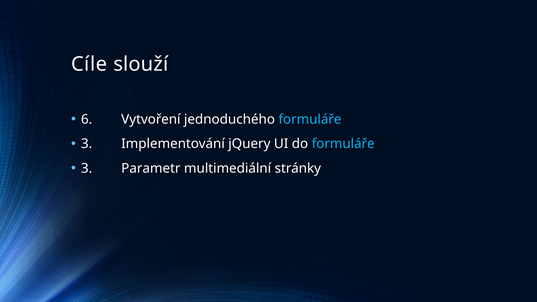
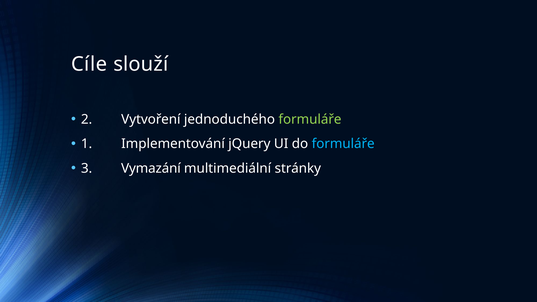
6: 6 -> 2
formuláře at (310, 119) colour: light blue -> light green
3 at (87, 144): 3 -> 1
Parametr: Parametr -> Vymazání
